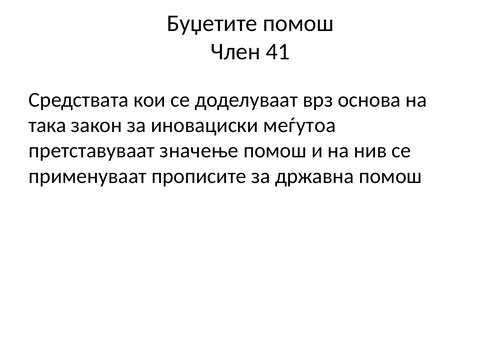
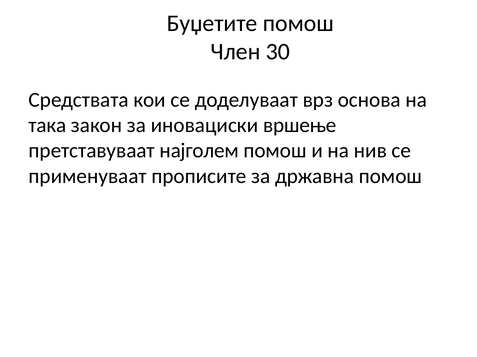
41: 41 -> 30
меѓутоа: меѓутоа -> вршење
значење: значење -> најголем
